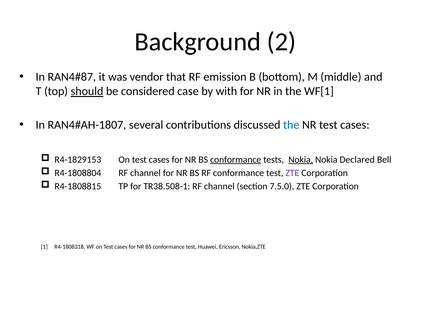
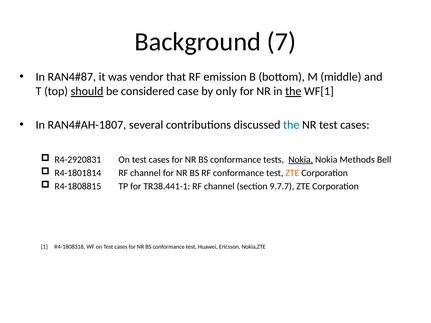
2: 2 -> 7
with: with -> only
the at (293, 91) underline: none -> present
R4-1829153: R4-1829153 -> R4-2920831
conformance at (236, 160) underline: present -> none
Declared: Declared -> Methods
R4-1808804: R4-1808804 -> R4-1801814
ZTE at (292, 173) colour: purple -> orange
TR38.508-1: TR38.508-1 -> TR38.441-1
7.5.0: 7.5.0 -> 9.7.7
